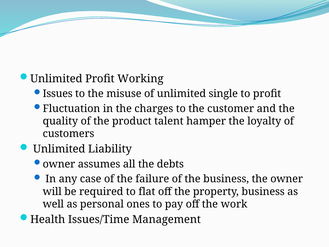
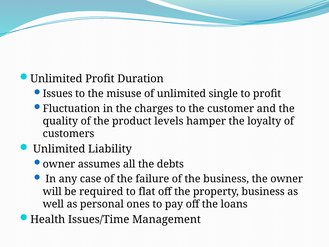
Working: Working -> Duration
talent: talent -> levels
work: work -> loans
